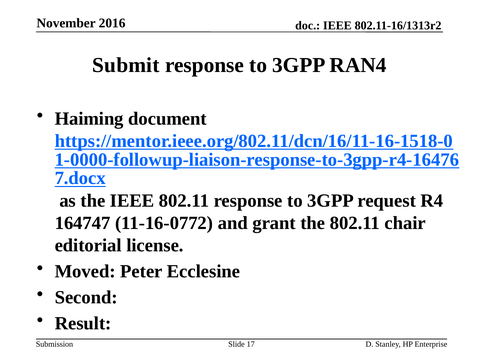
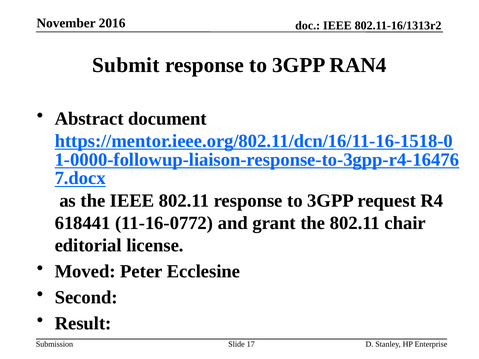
Haiming: Haiming -> Abstract
164747: 164747 -> 618441
